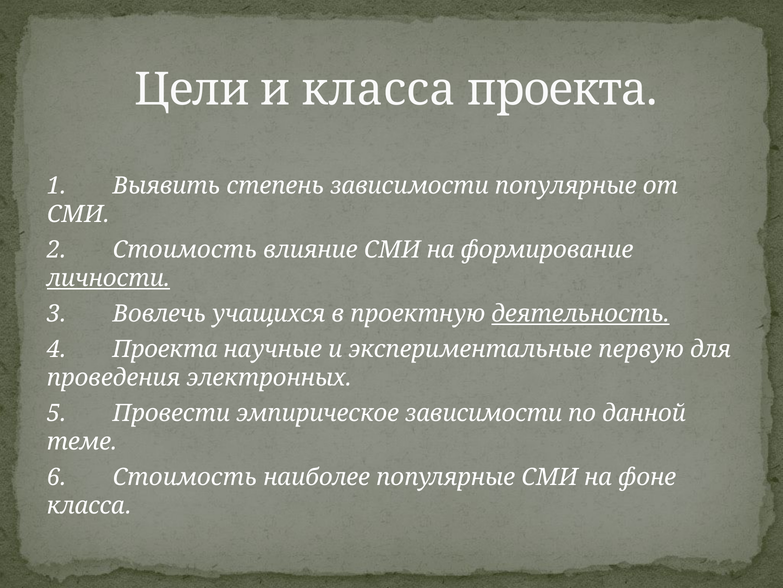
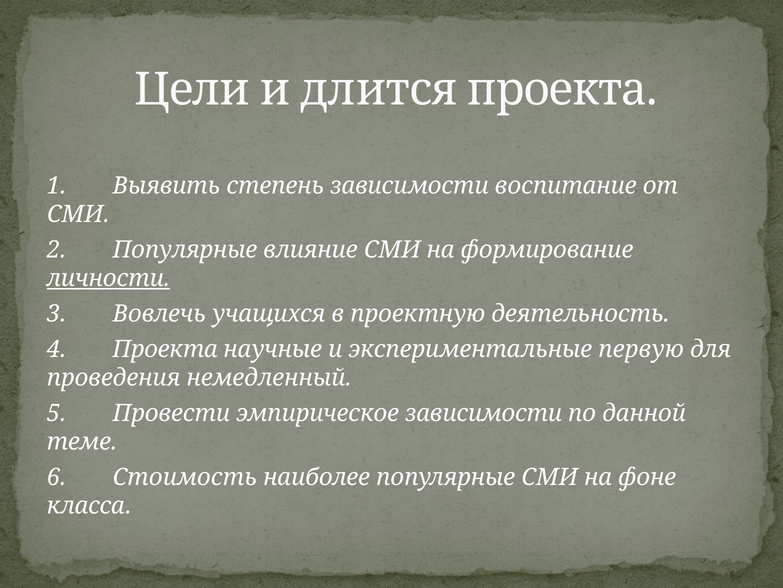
и класса: класса -> длится
зависимости популярные: популярные -> воспитание
2 Стоимость: Стоимость -> Популярные
деятельность underline: present -> none
электронных: электронных -> немедленный
